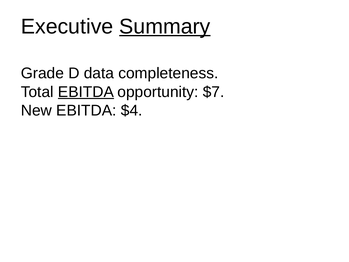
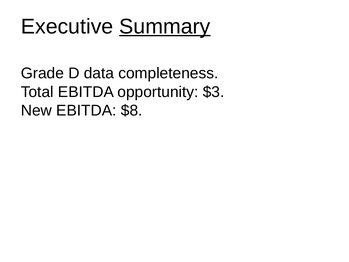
EBITDA at (86, 92) underline: present -> none
$7: $7 -> $3
$4: $4 -> $8
